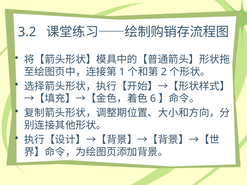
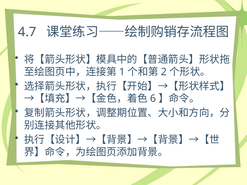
3.2: 3.2 -> 4.7
